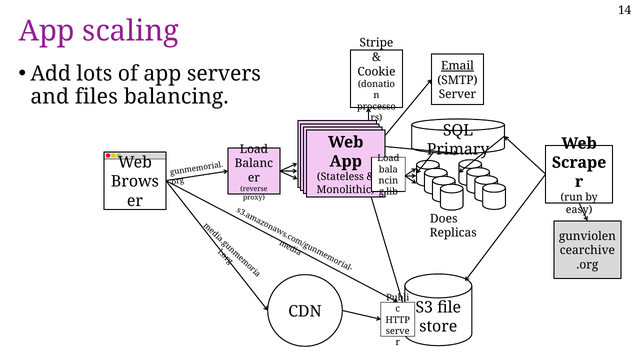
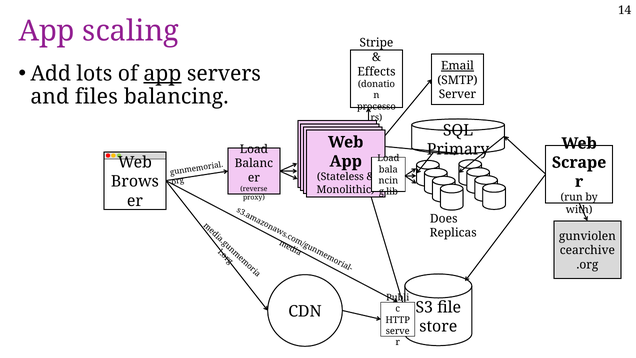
app at (162, 74) underline: none -> present
Cookie: Cookie -> Effects
easy: easy -> with
